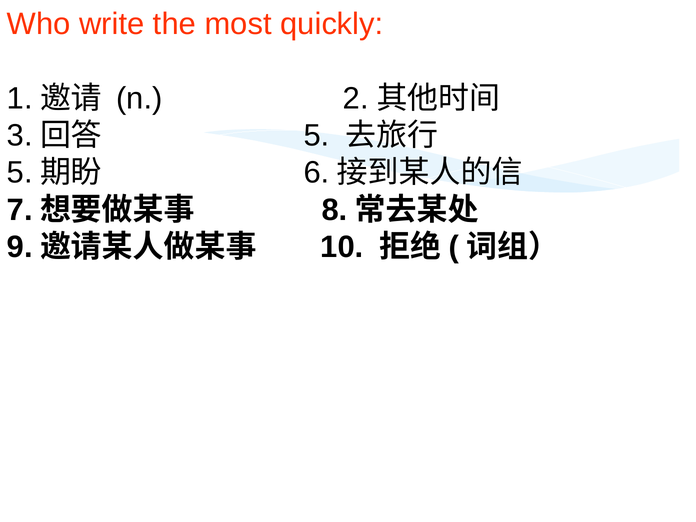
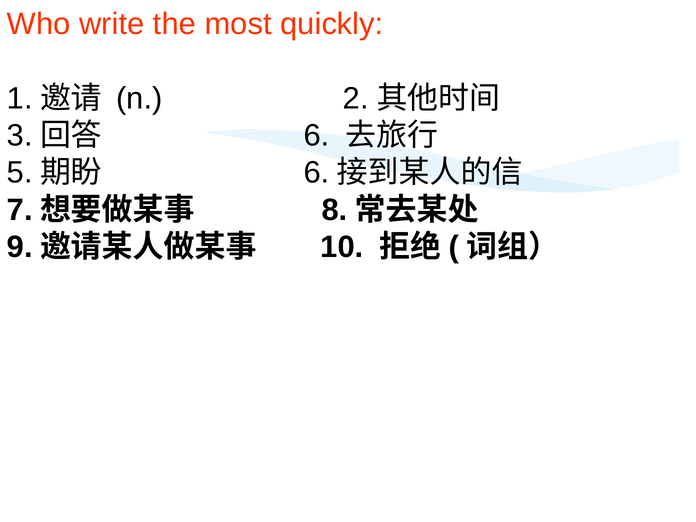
5 at (316, 136): 5 -> 6
